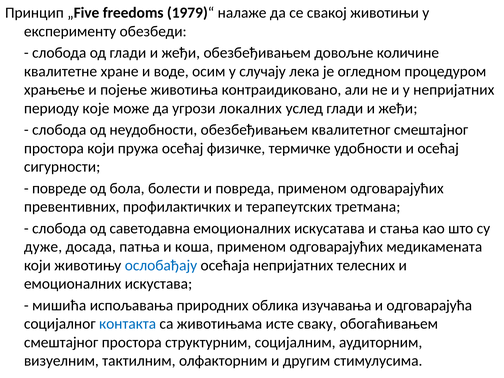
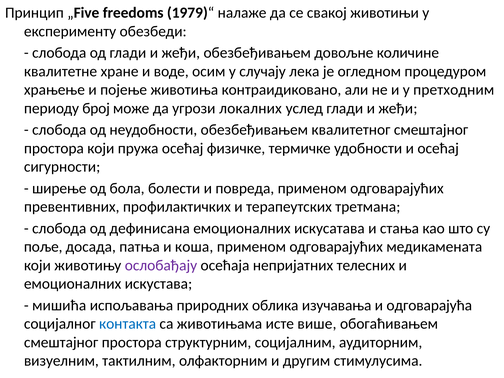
у непријатних: непријатних -> претходним
које: које -> број
повреде: повреде -> ширење
саветодавна: саветодавна -> дефинисана
дуже: дуже -> поље
ослобађају colour: blue -> purple
сваку: сваку -> више
